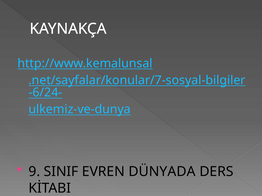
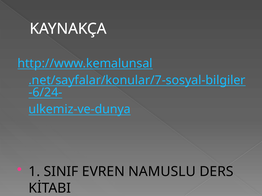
9: 9 -> 1
DÜNYADA: DÜNYADA -> NAMUSLU
